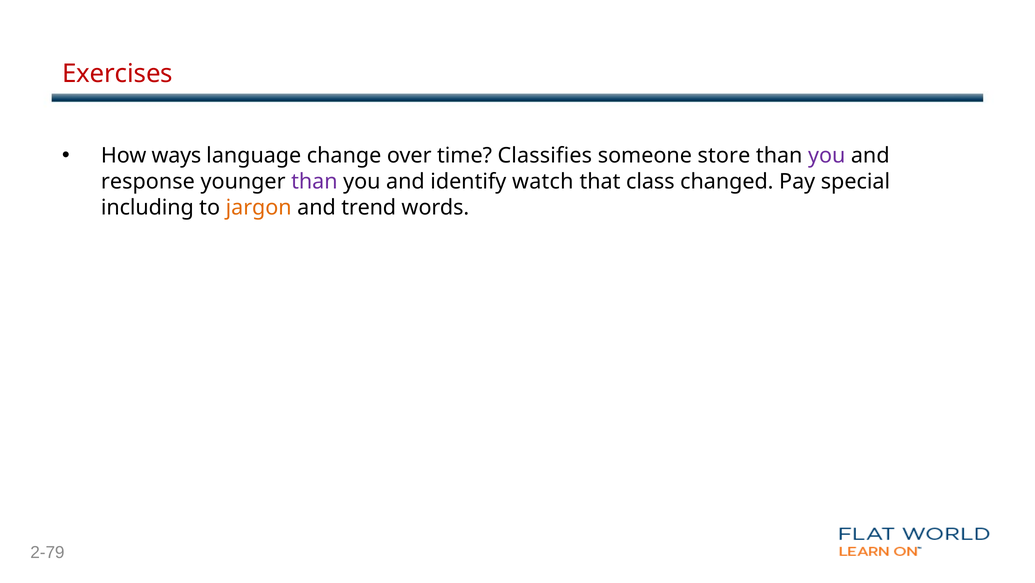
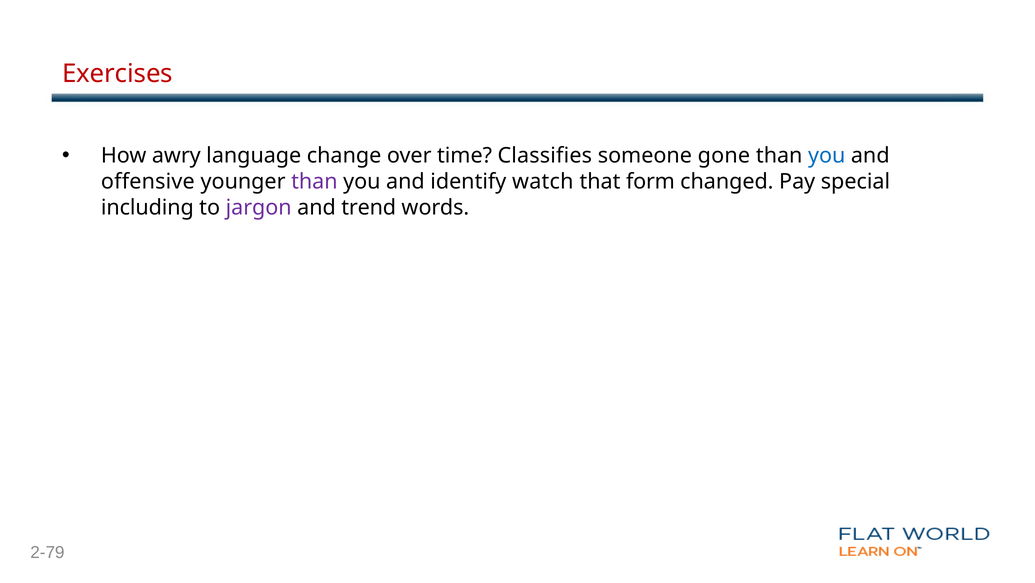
ways: ways -> awry
store: store -> gone
you at (827, 156) colour: purple -> blue
response: response -> offensive
class: class -> form
jargon colour: orange -> purple
